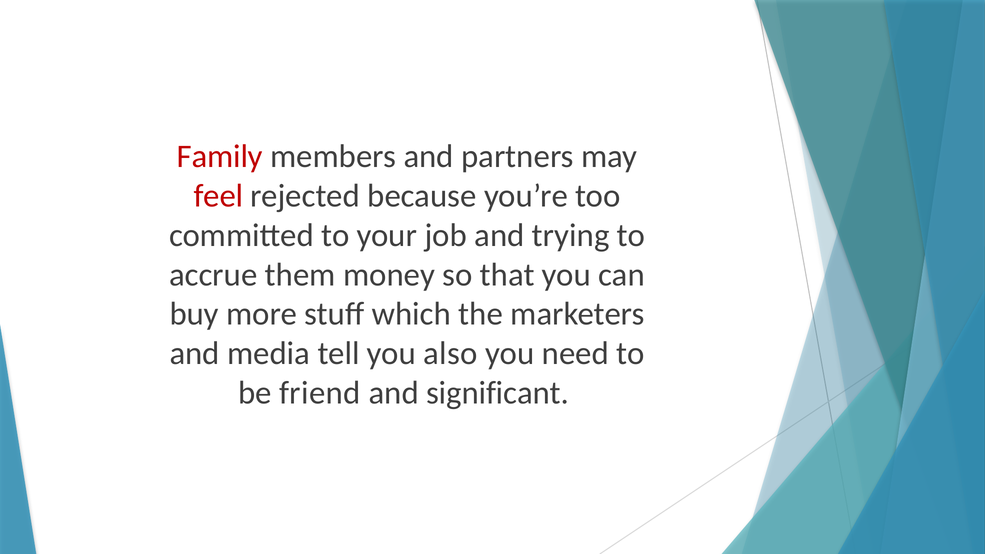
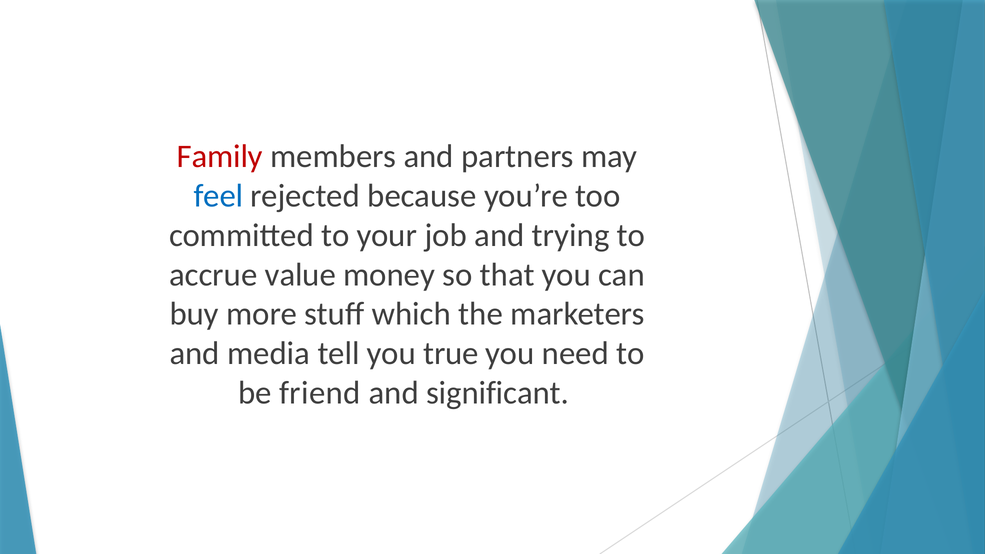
feel colour: red -> blue
them: them -> value
also: also -> true
